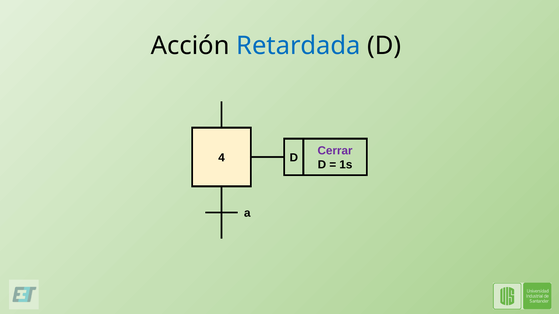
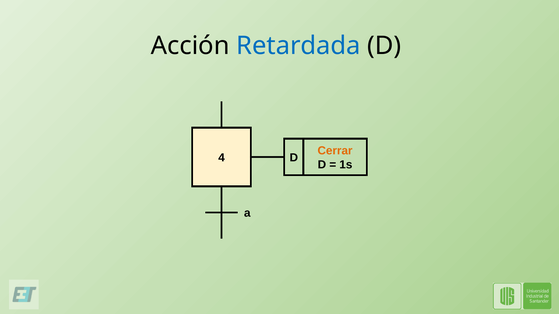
Cerrar colour: purple -> orange
